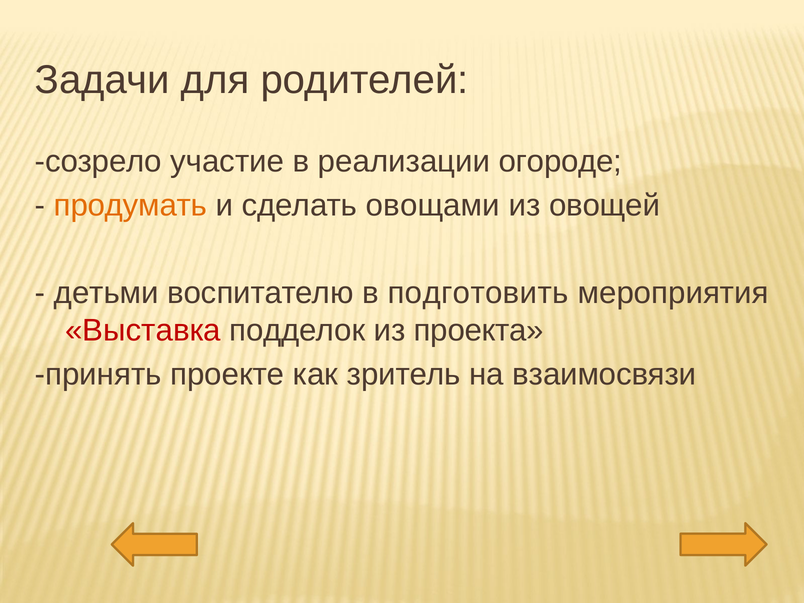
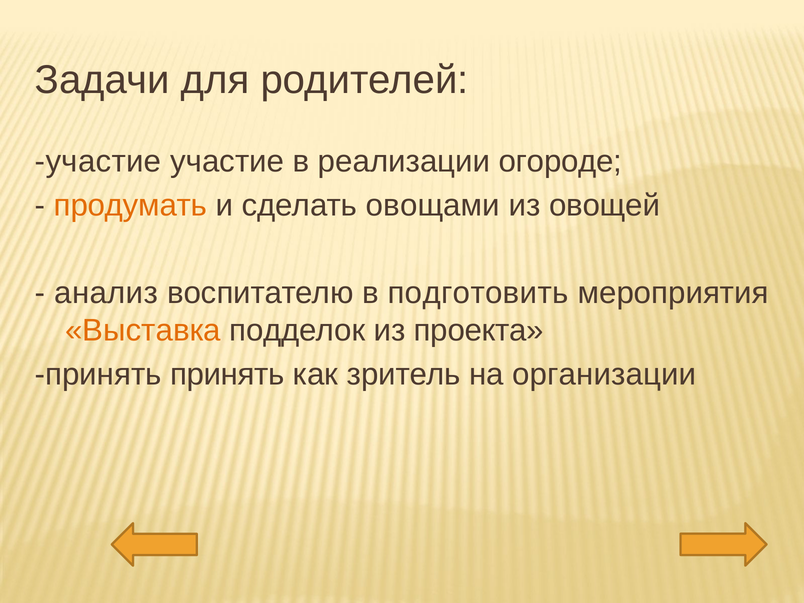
созрело at (98, 162): созрело -> участие
детьми: детьми -> анализ
Выставка colour: red -> orange
принять проекте: проекте -> принять
взаимосвязи: взаимосвязи -> организации
